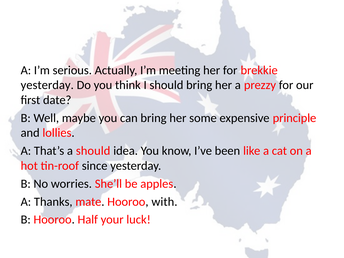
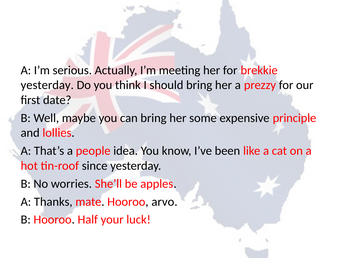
a should: should -> people
with: with -> arvo
